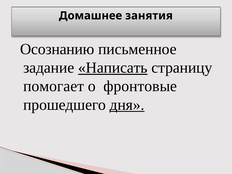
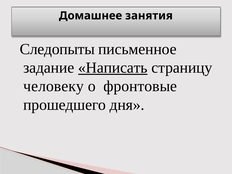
Осознанию: Осознанию -> Следопыты
помогает: помогает -> человеку
дня underline: present -> none
